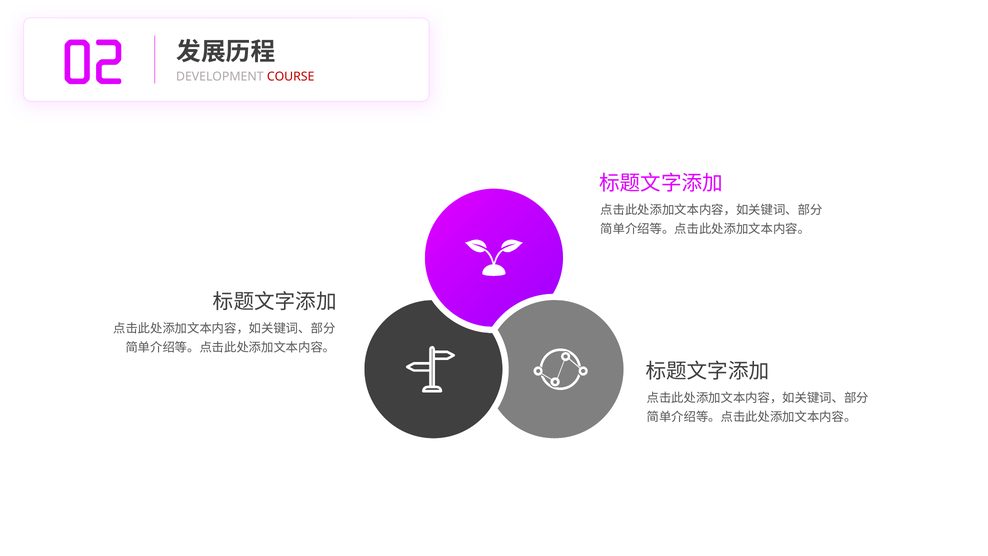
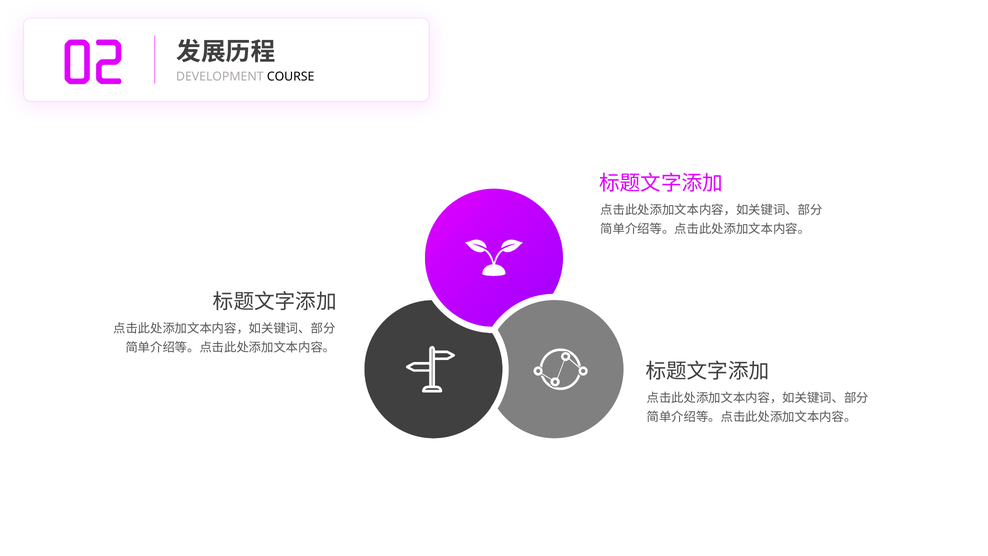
COURSE colour: red -> black
